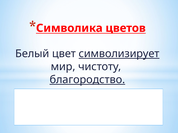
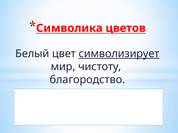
благородство underline: present -> none
